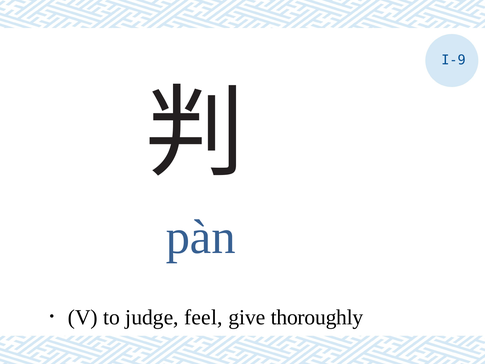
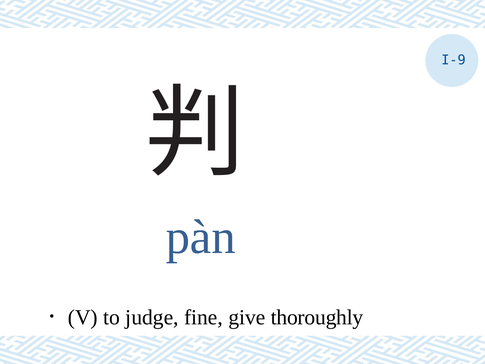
feel: feel -> fine
